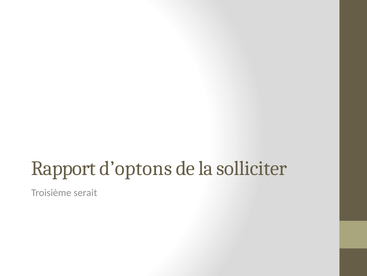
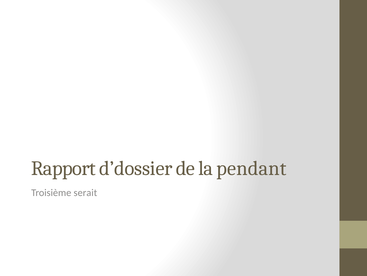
d’optons: d’optons -> d’dossier
solliciter: solliciter -> pendant
